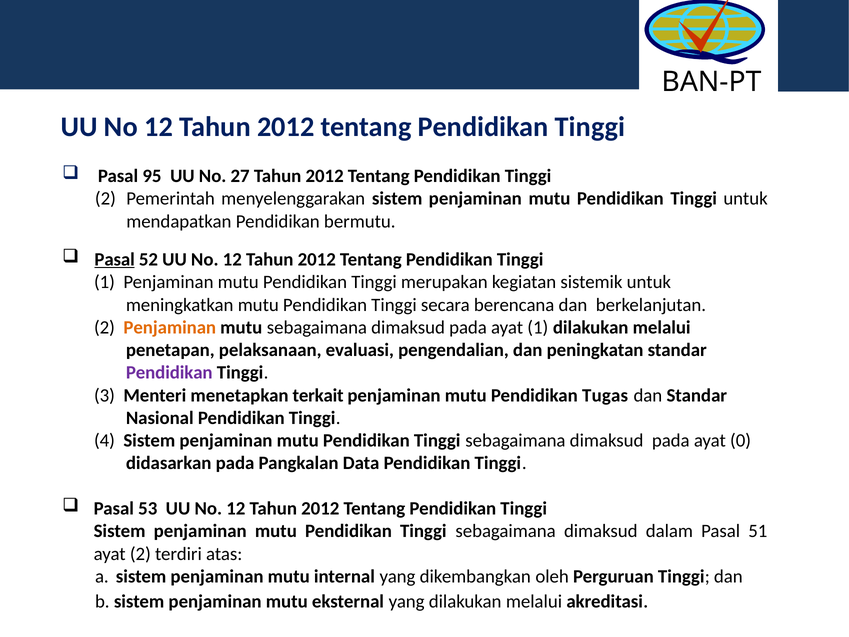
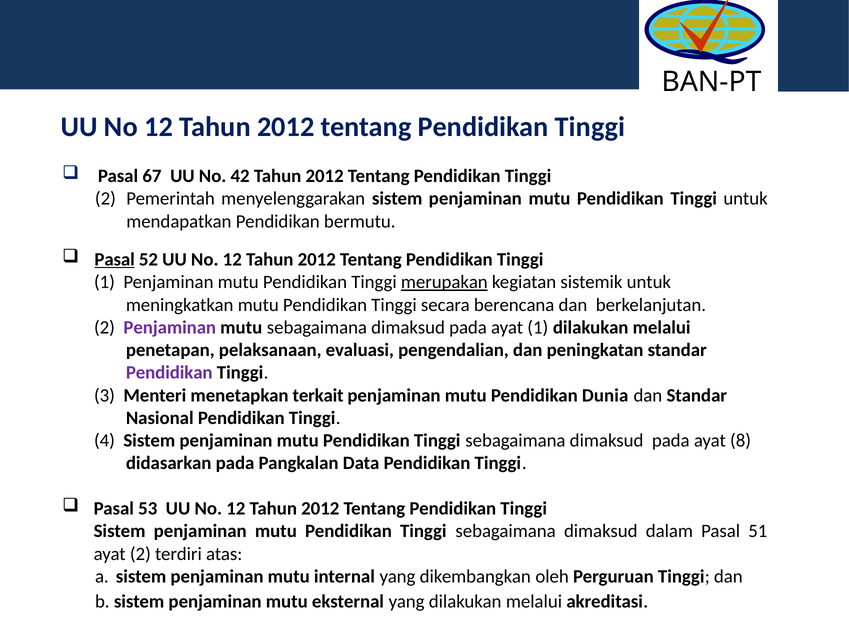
95: 95 -> 67
27: 27 -> 42
merupakan underline: none -> present
Penjaminan at (170, 327) colour: orange -> purple
Tugas: Tugas -> Dunia
0: 0 -> 8
